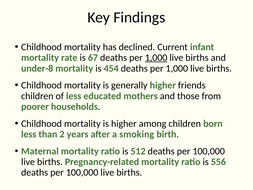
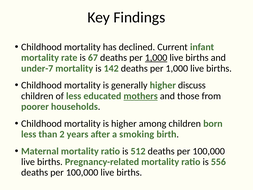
under-8: under-8 -> under-7
454: 454 -> 142
friends: friends -> discuss
mothers underline: none -> present
